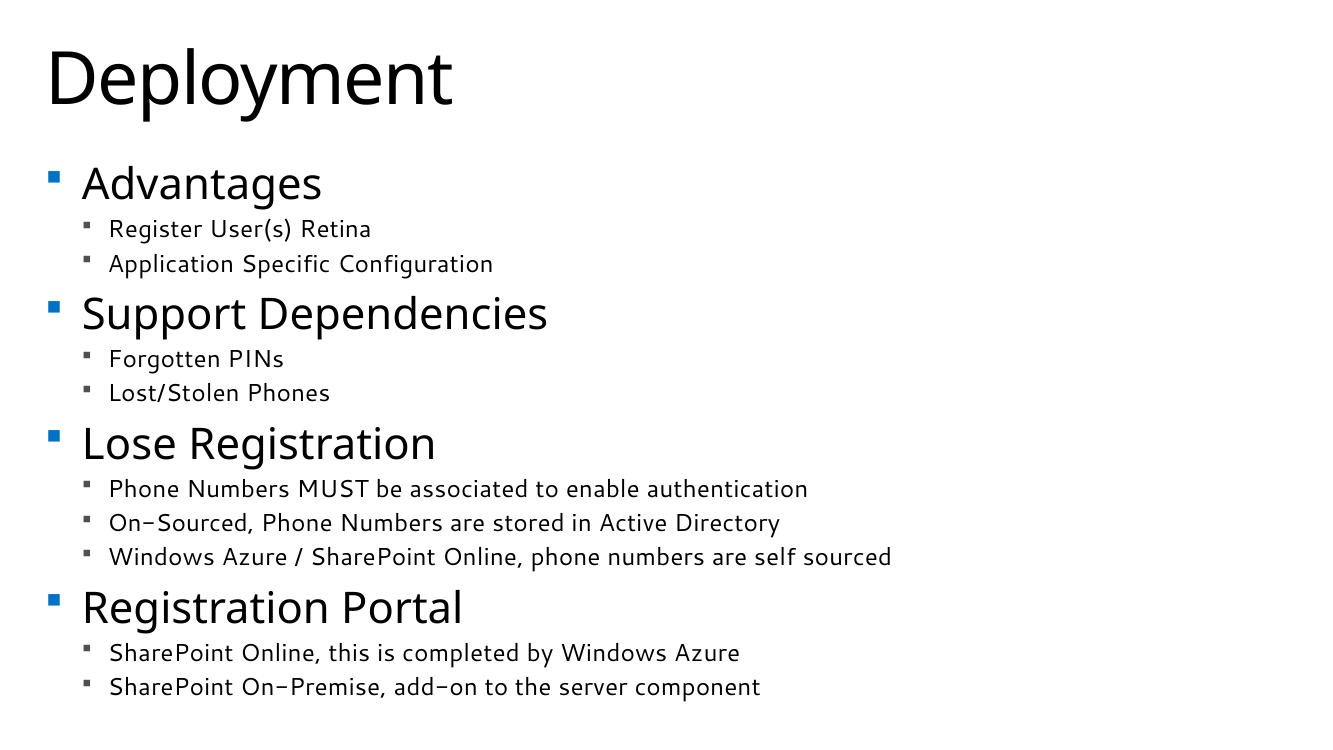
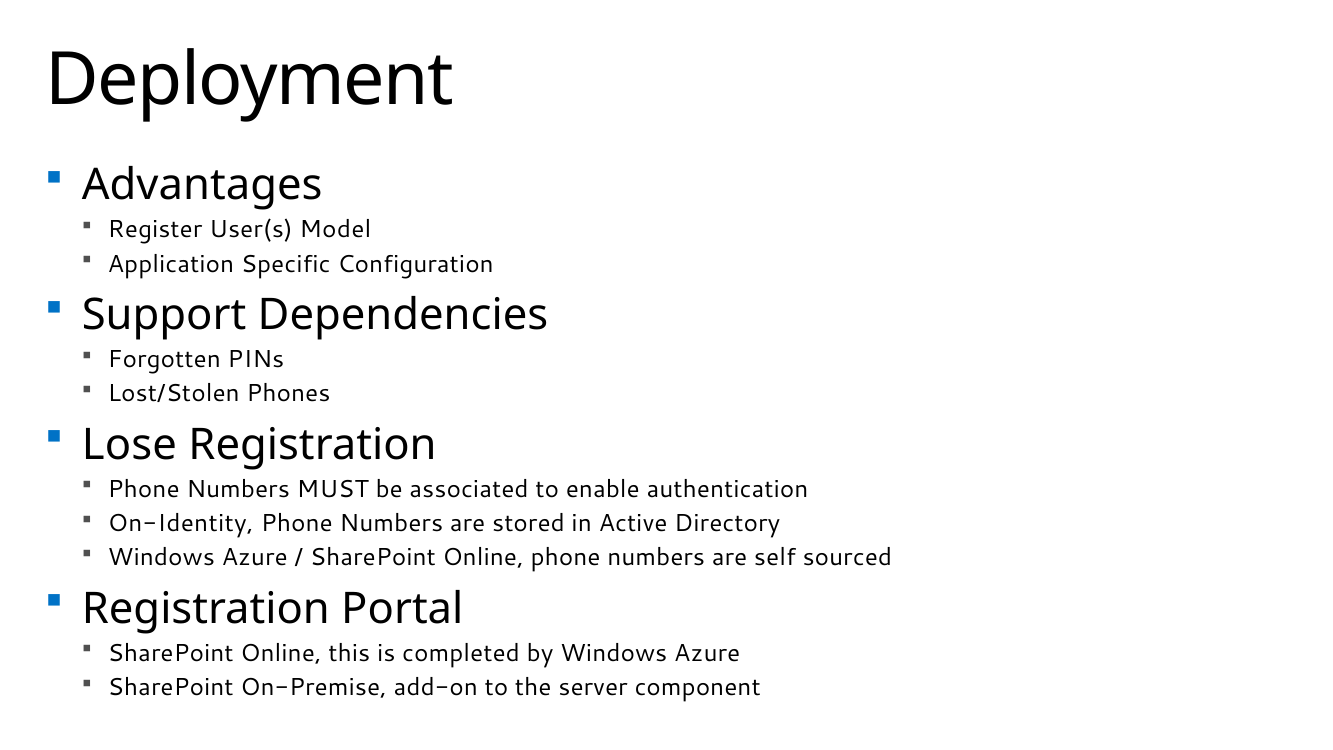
Retina: Retina -> Model
On-Sourced: On-Sourced -> On-Identity
